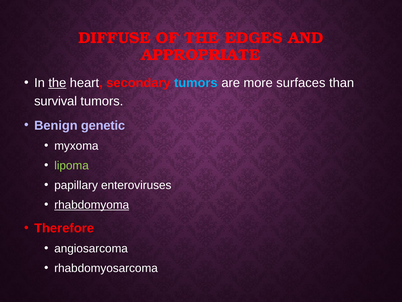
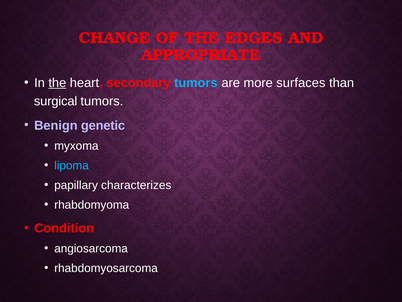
DIFFUSE: DIFFUSE -> CHANGE
survival: survival -> surgical
lipoma colour: light green -> light blue
enteroviruses: enteroviruses -> characterizes
rhabdomyoma underline: present -> none
Therefore: Therefore -> Condition
